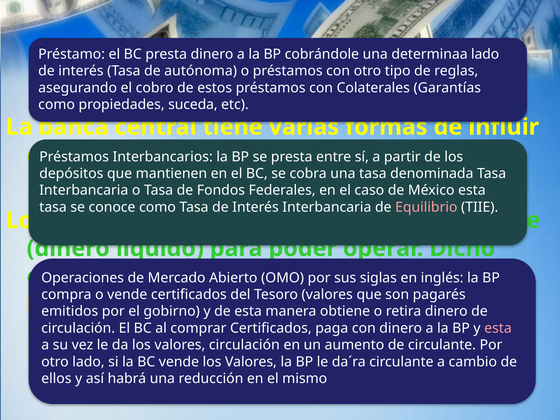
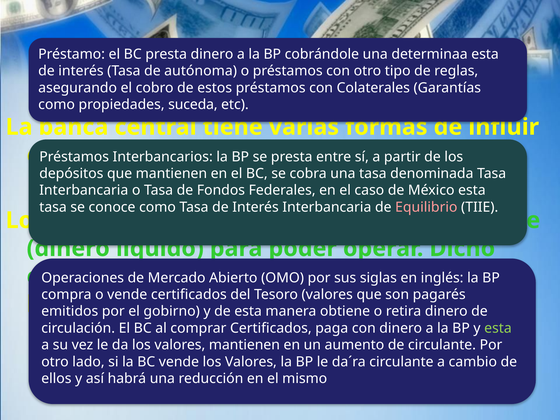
determinaa lado: lado -> esta
esta at (498, 328) colour: pink -> light green
valores circulación: circulación -> mantienen
